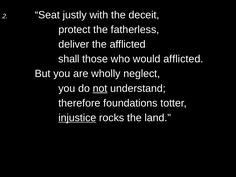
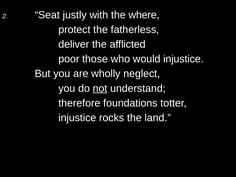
deceit: deceit -> where
shall: shall -> poor
would afflicted: afflicted -> injustice
injustice at (77, 118) underline: present -> none
